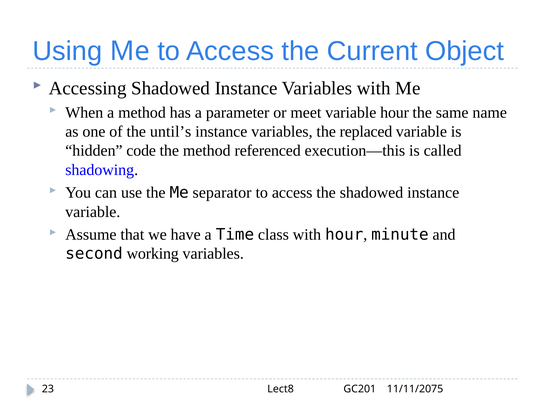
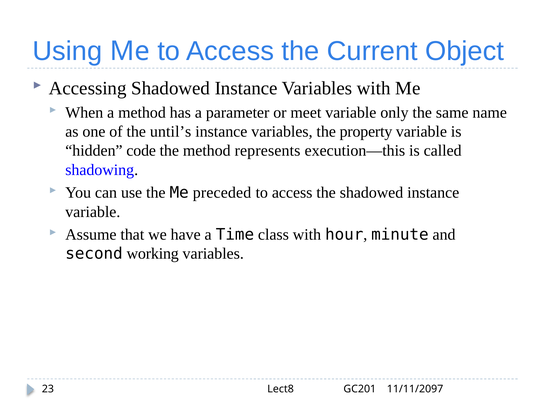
variable hour: hour -> only
replaced: replaced -> property
referenced: referenced -> represents
separator: separator -> preceded
11/11/2075: 11/11/2075 -> 11/11/2097
